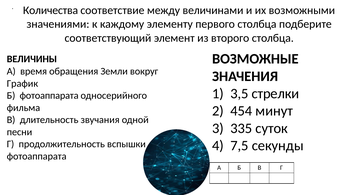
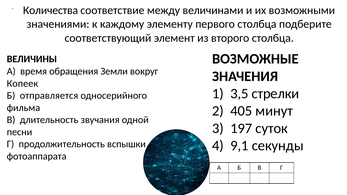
График: График -> Копеек
Б фотоаппарата: фотоаппарата -> отправляется
454: 454 -> 405
335: 335 -> 197
7,5: 7,5 -> 9,1
